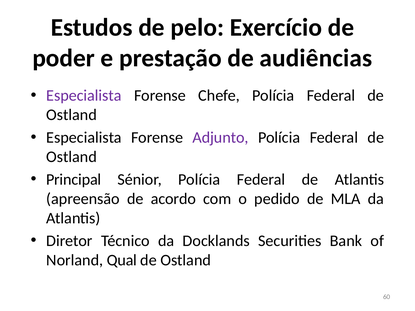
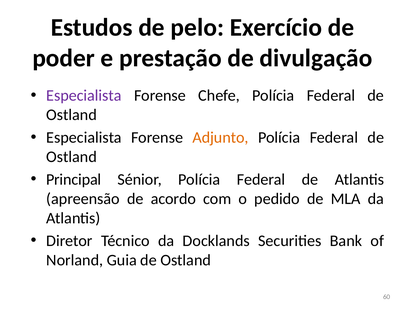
audiências: audiências -> divulgação
Adjunto colour: purple -> orange
Qual: Qual -> Guia
